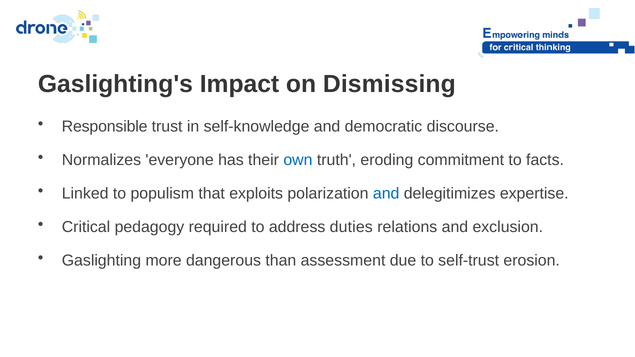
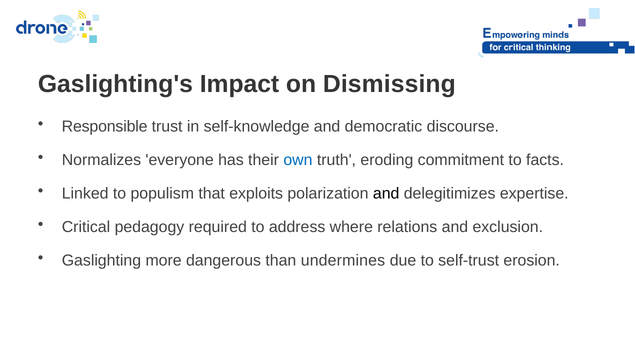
and at (386, 194) colour: blue -> black
duties: duties -> where
assessment: assessment -> undermines
